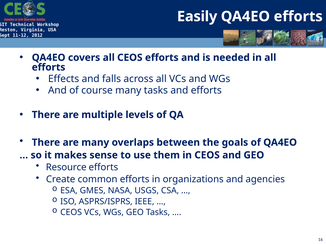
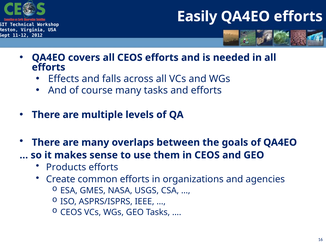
Resource: Resource -> Products
